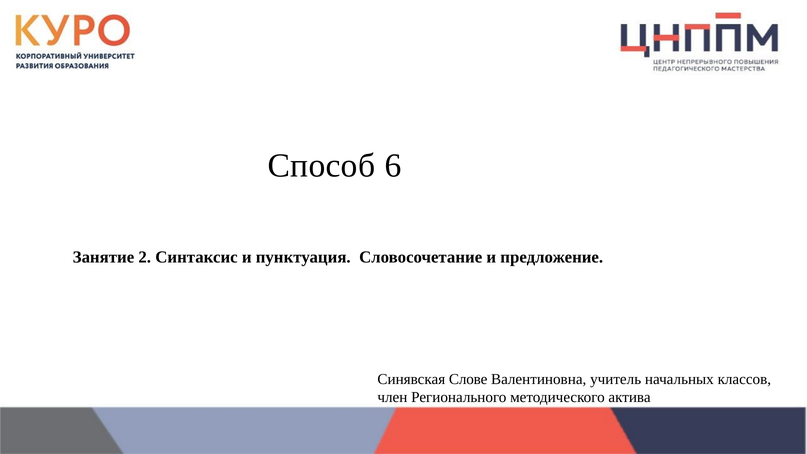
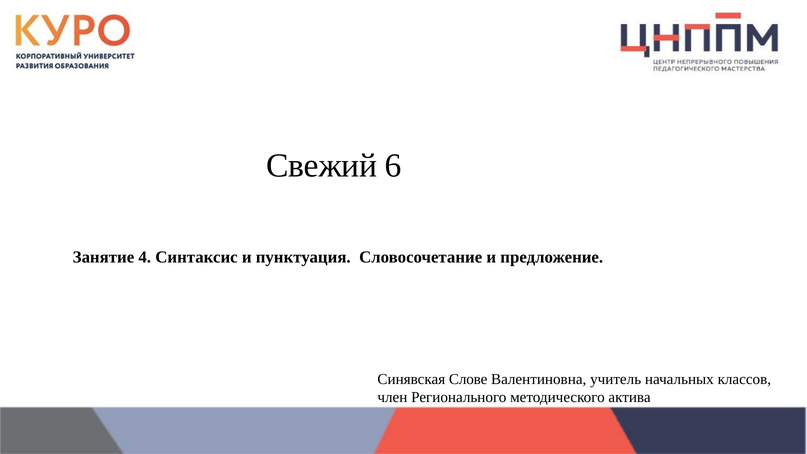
Способ: Способ -> Свежий
2: 2 -> 4
